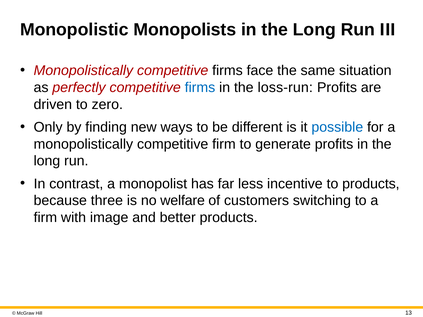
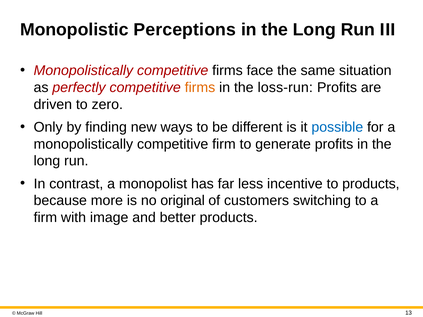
Monopolists: Monopolists -> Perceptions
firms at (200, 88) colour: blue -> orange
three: three -> more
welfare: welfare -> original
